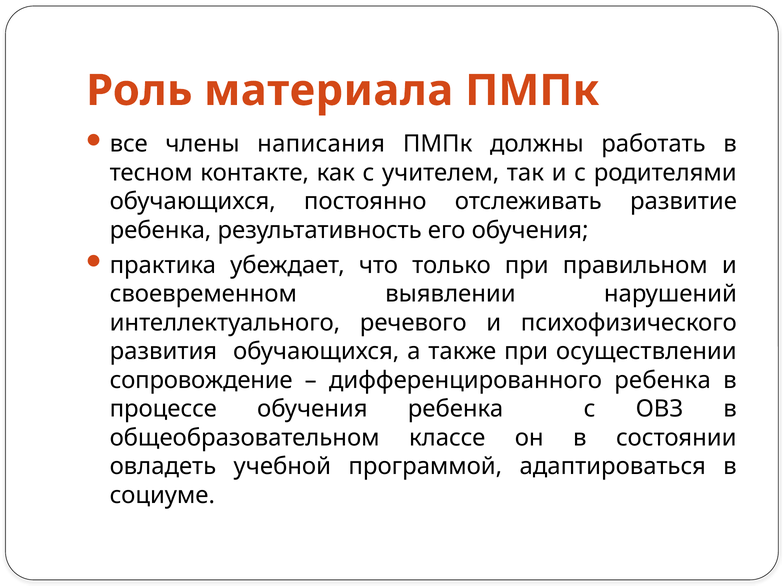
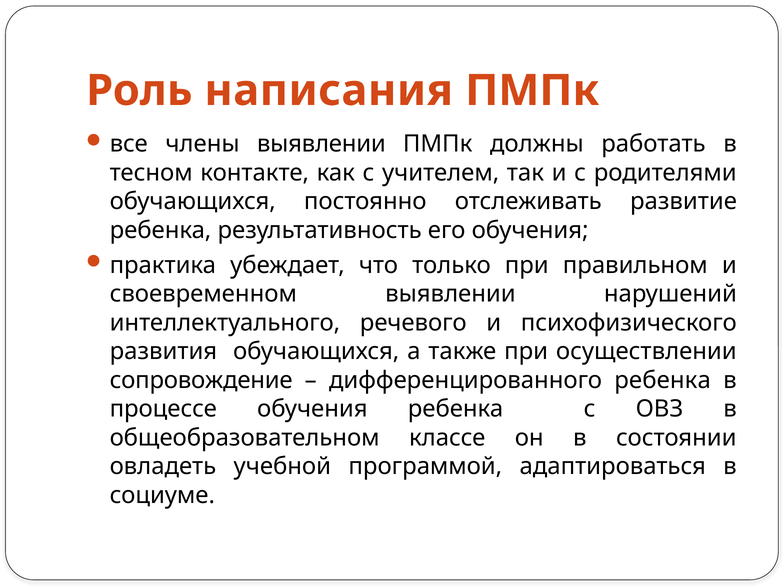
материала: материала -> написания
члены написания: написания -> выявлении
